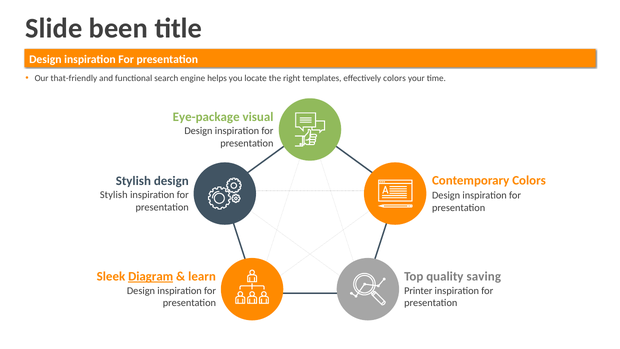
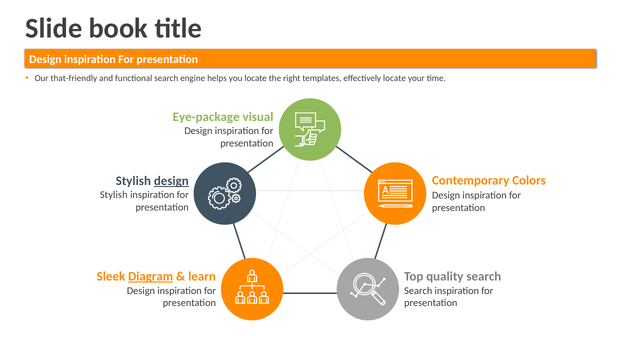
been: been -> book
effectively colors: colors -> locate
design at (171, 181) underline: none -> present
quality saving: saving -> search
Printer at (418, 290): Printer -> Search
